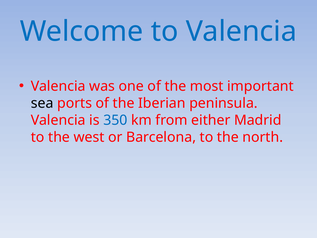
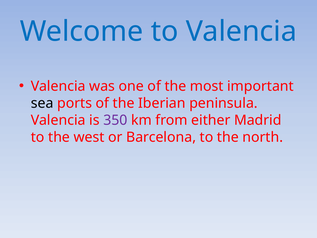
350 colour: blue -> purple
